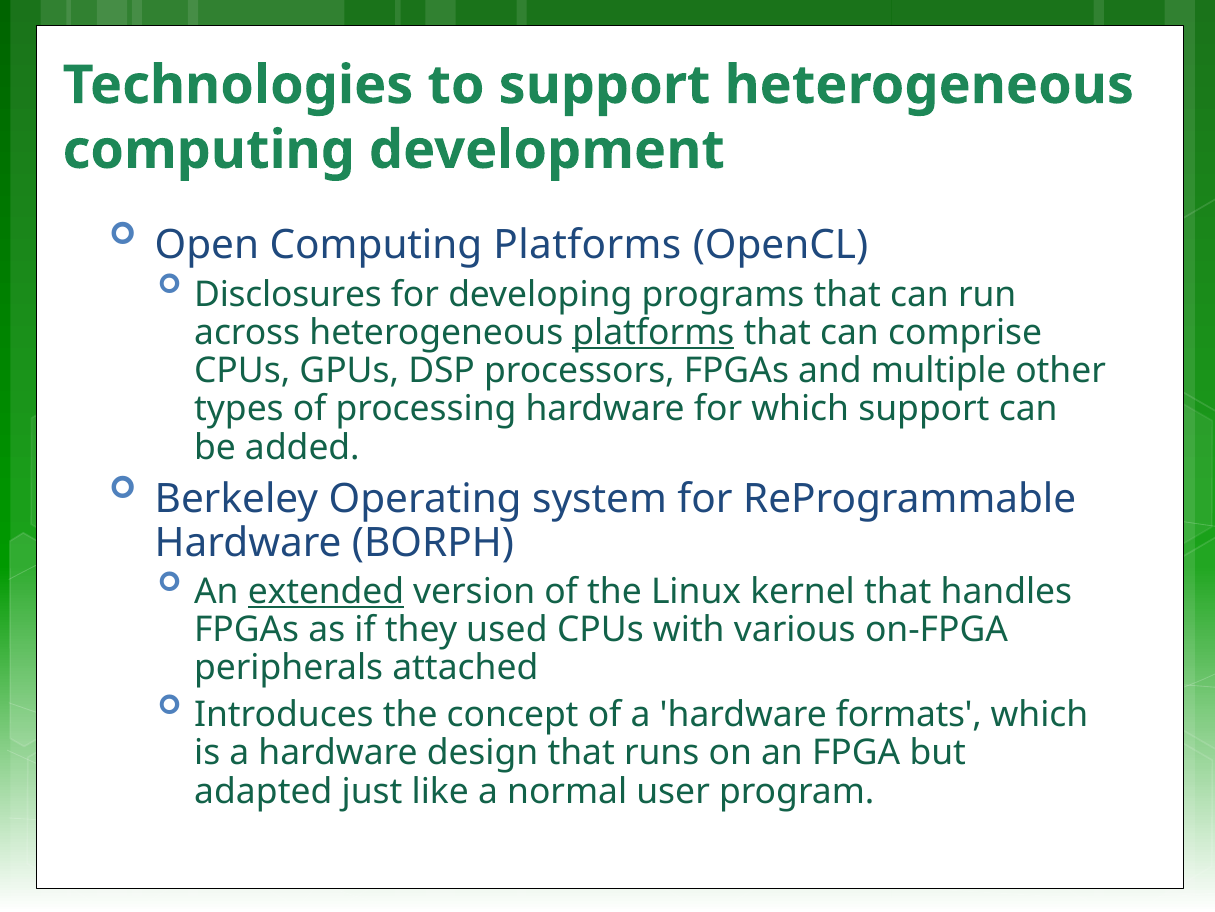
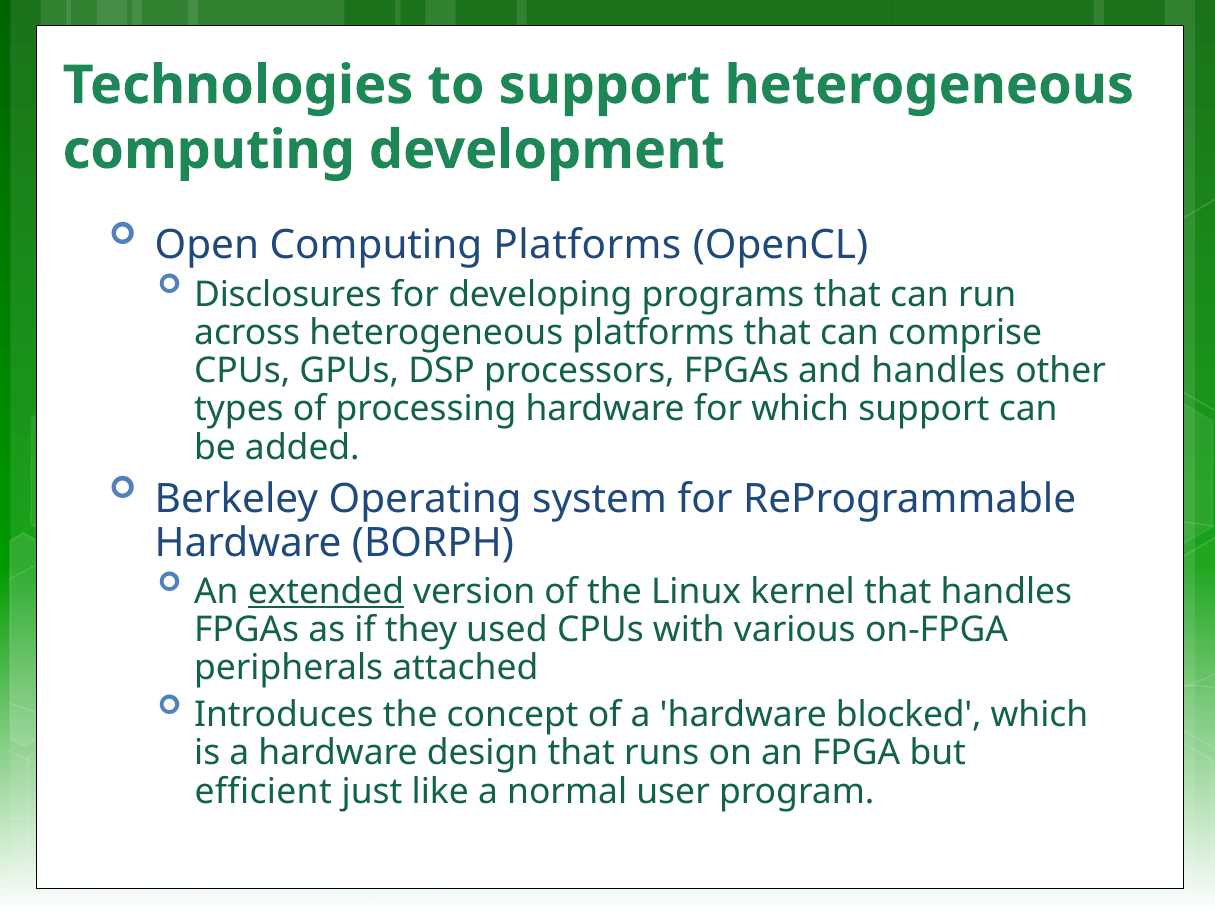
platforms at (653, 332) underline: present -> none
and multiple: multiple -> handles
formats: formats -> blocked
adapted: adapted -> efficient
